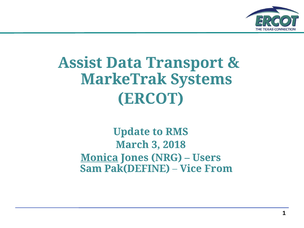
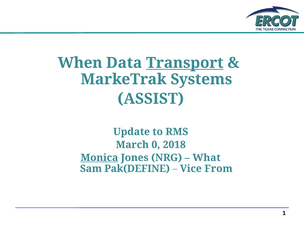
Assist: Assist -> When
Transport underline: none -> present
ERCOT: ERCOT -> ASSIST
3: 3 -> 0
Users: Users -> What
